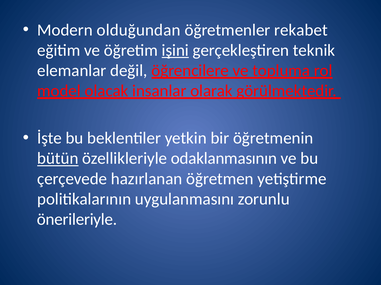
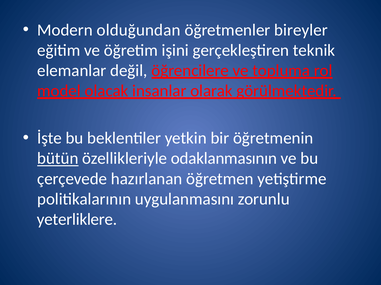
rekabet: rekabet -> bireyler
işini underline: present -> none
önerileriyle: önerileriyle -> yeterliklere
